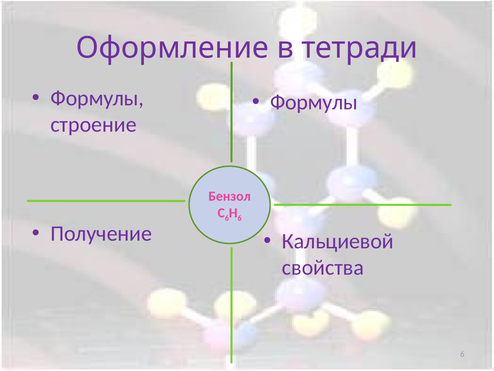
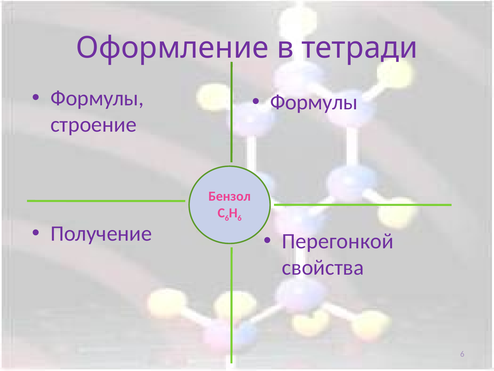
Кальциевой: Кальциевой -> Перегонкой
